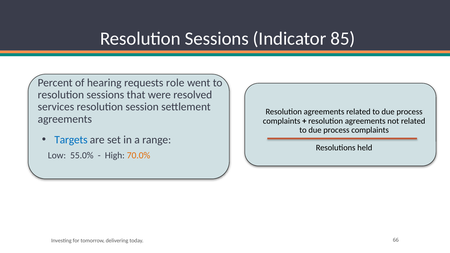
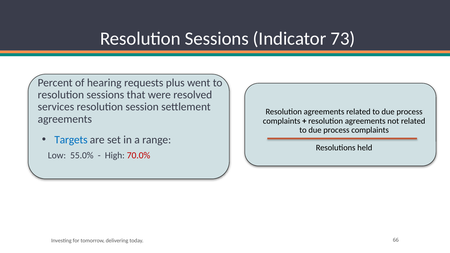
85: 85 -> 73
role: role -> plus
70.0% colour: orange -> red
